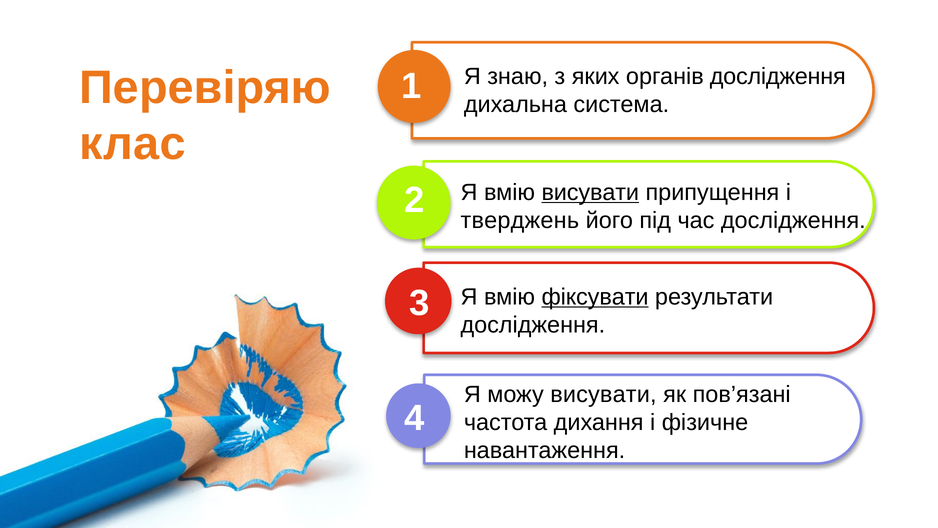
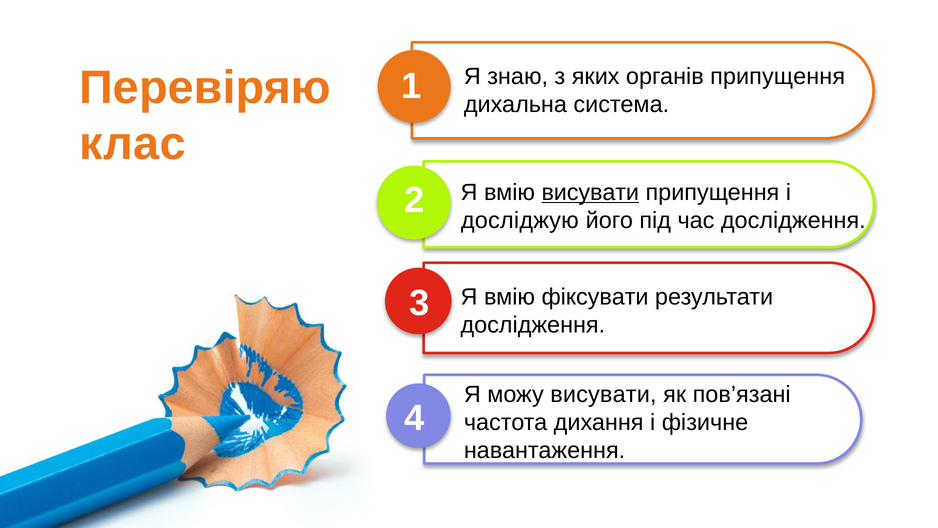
органів дослідження: дослідження -> припущення
тверджень: тверджень -> досліджую
фіксувати underline: present -> none
